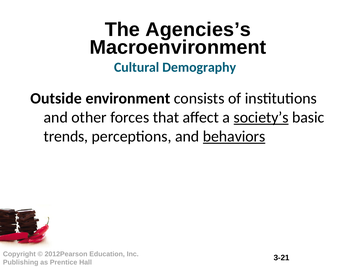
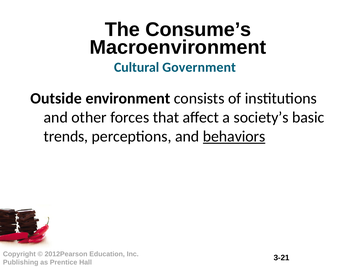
Agencies’s: Agencies’s -> Consume’s
Demography: Demography -> Government
society’s underline: present -> none
